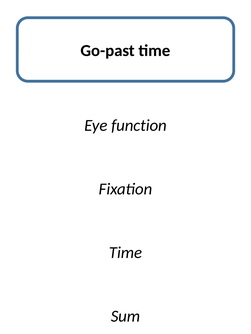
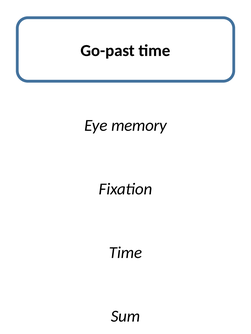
function: function -> memory
